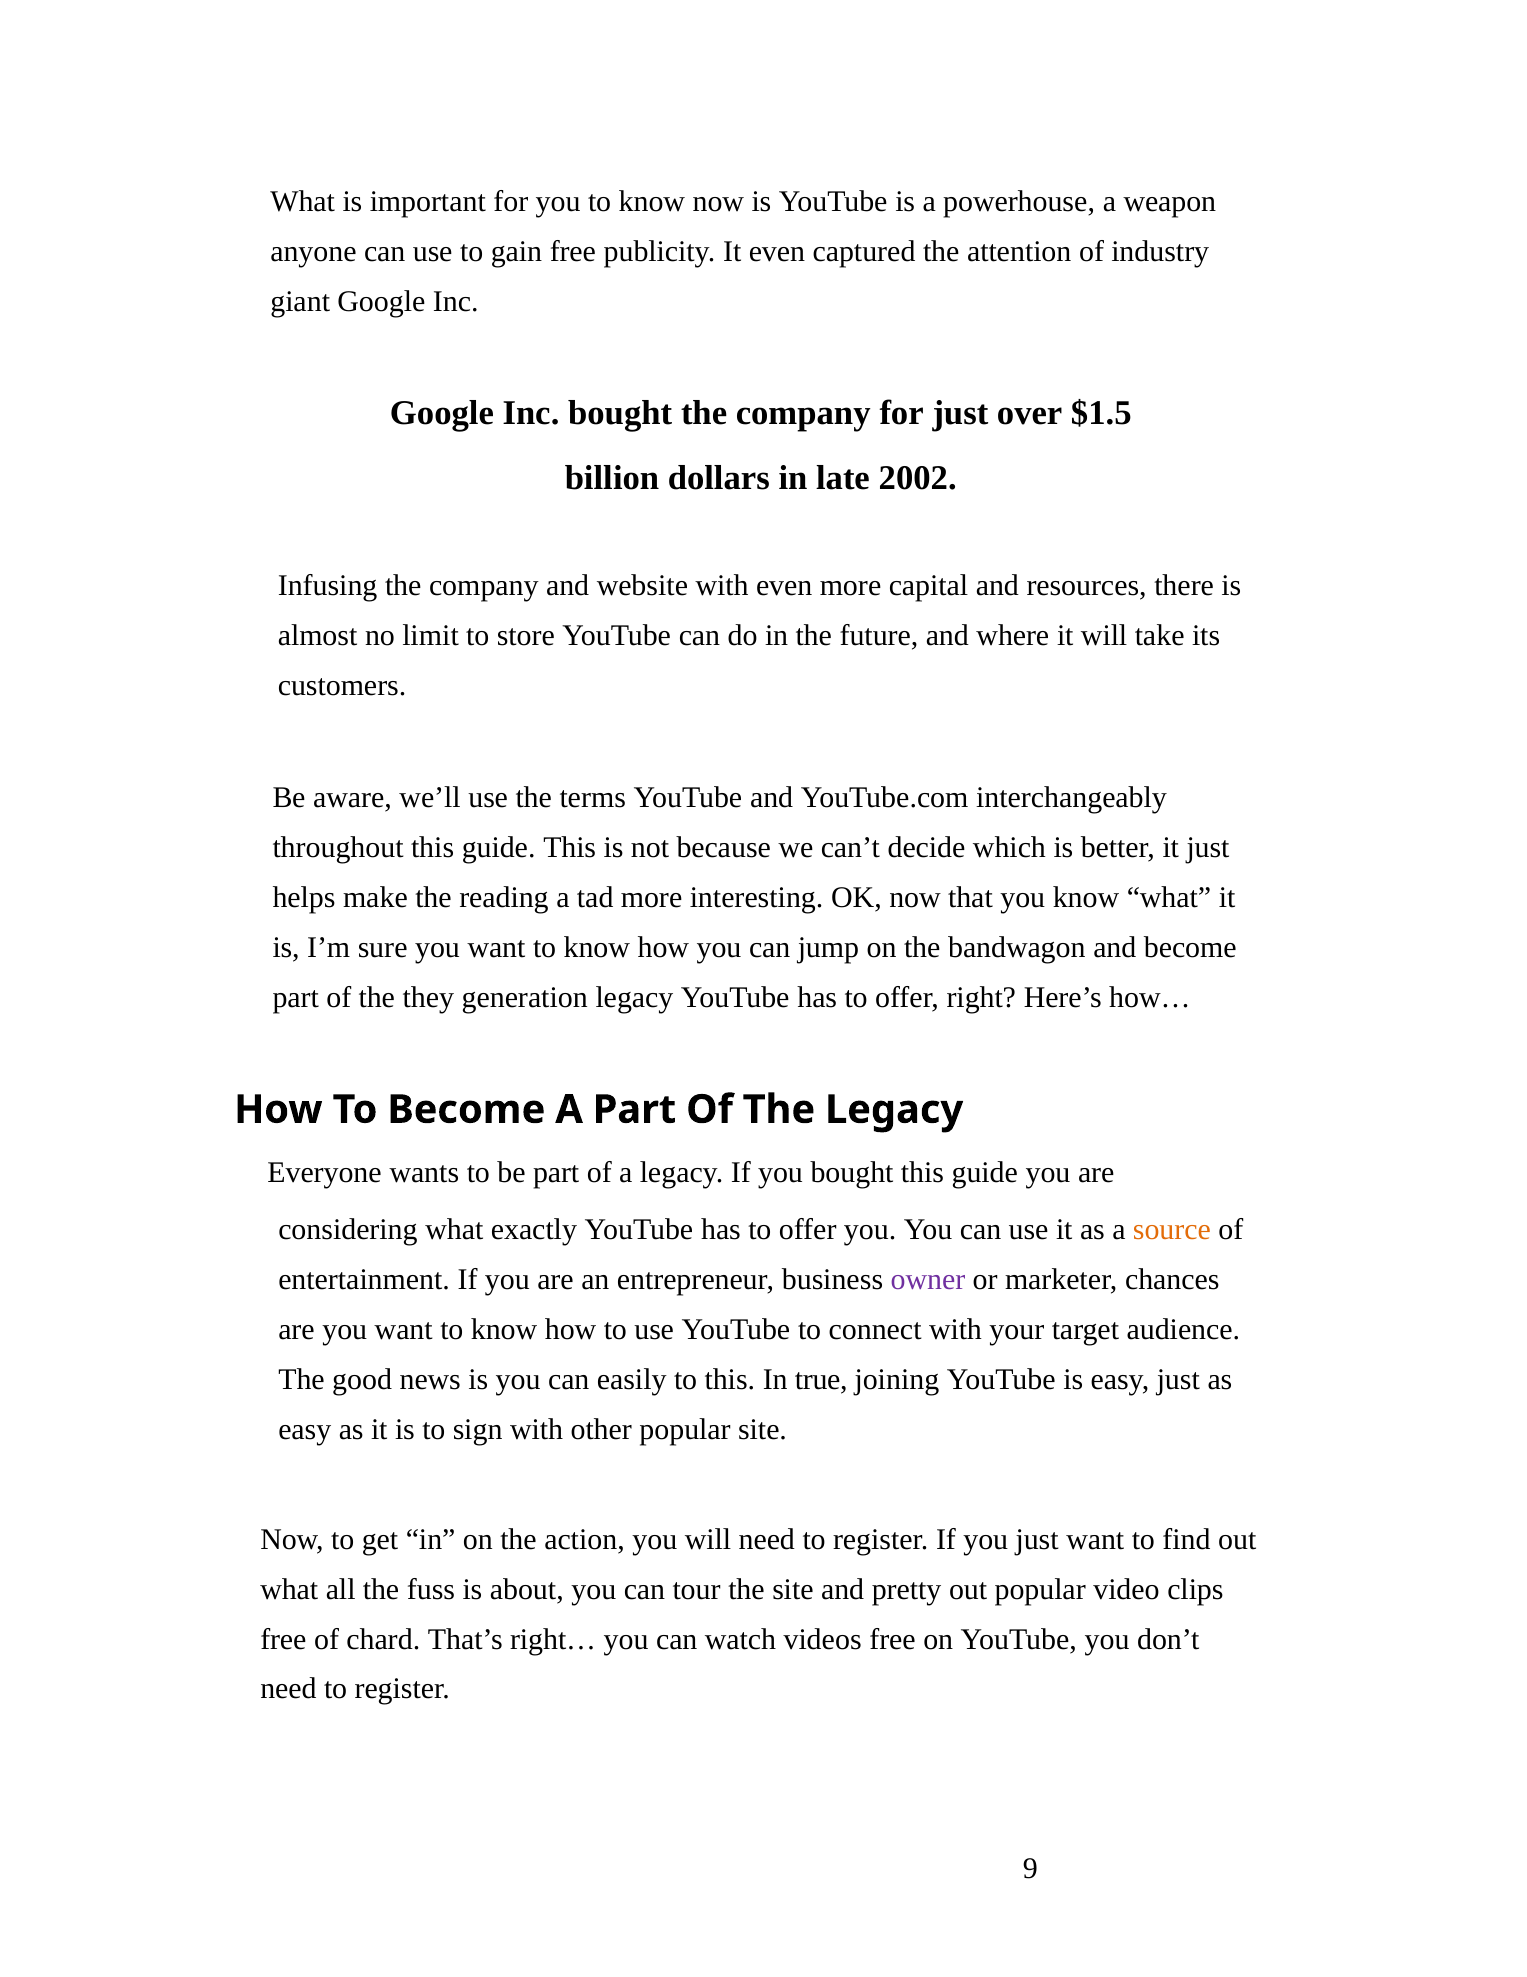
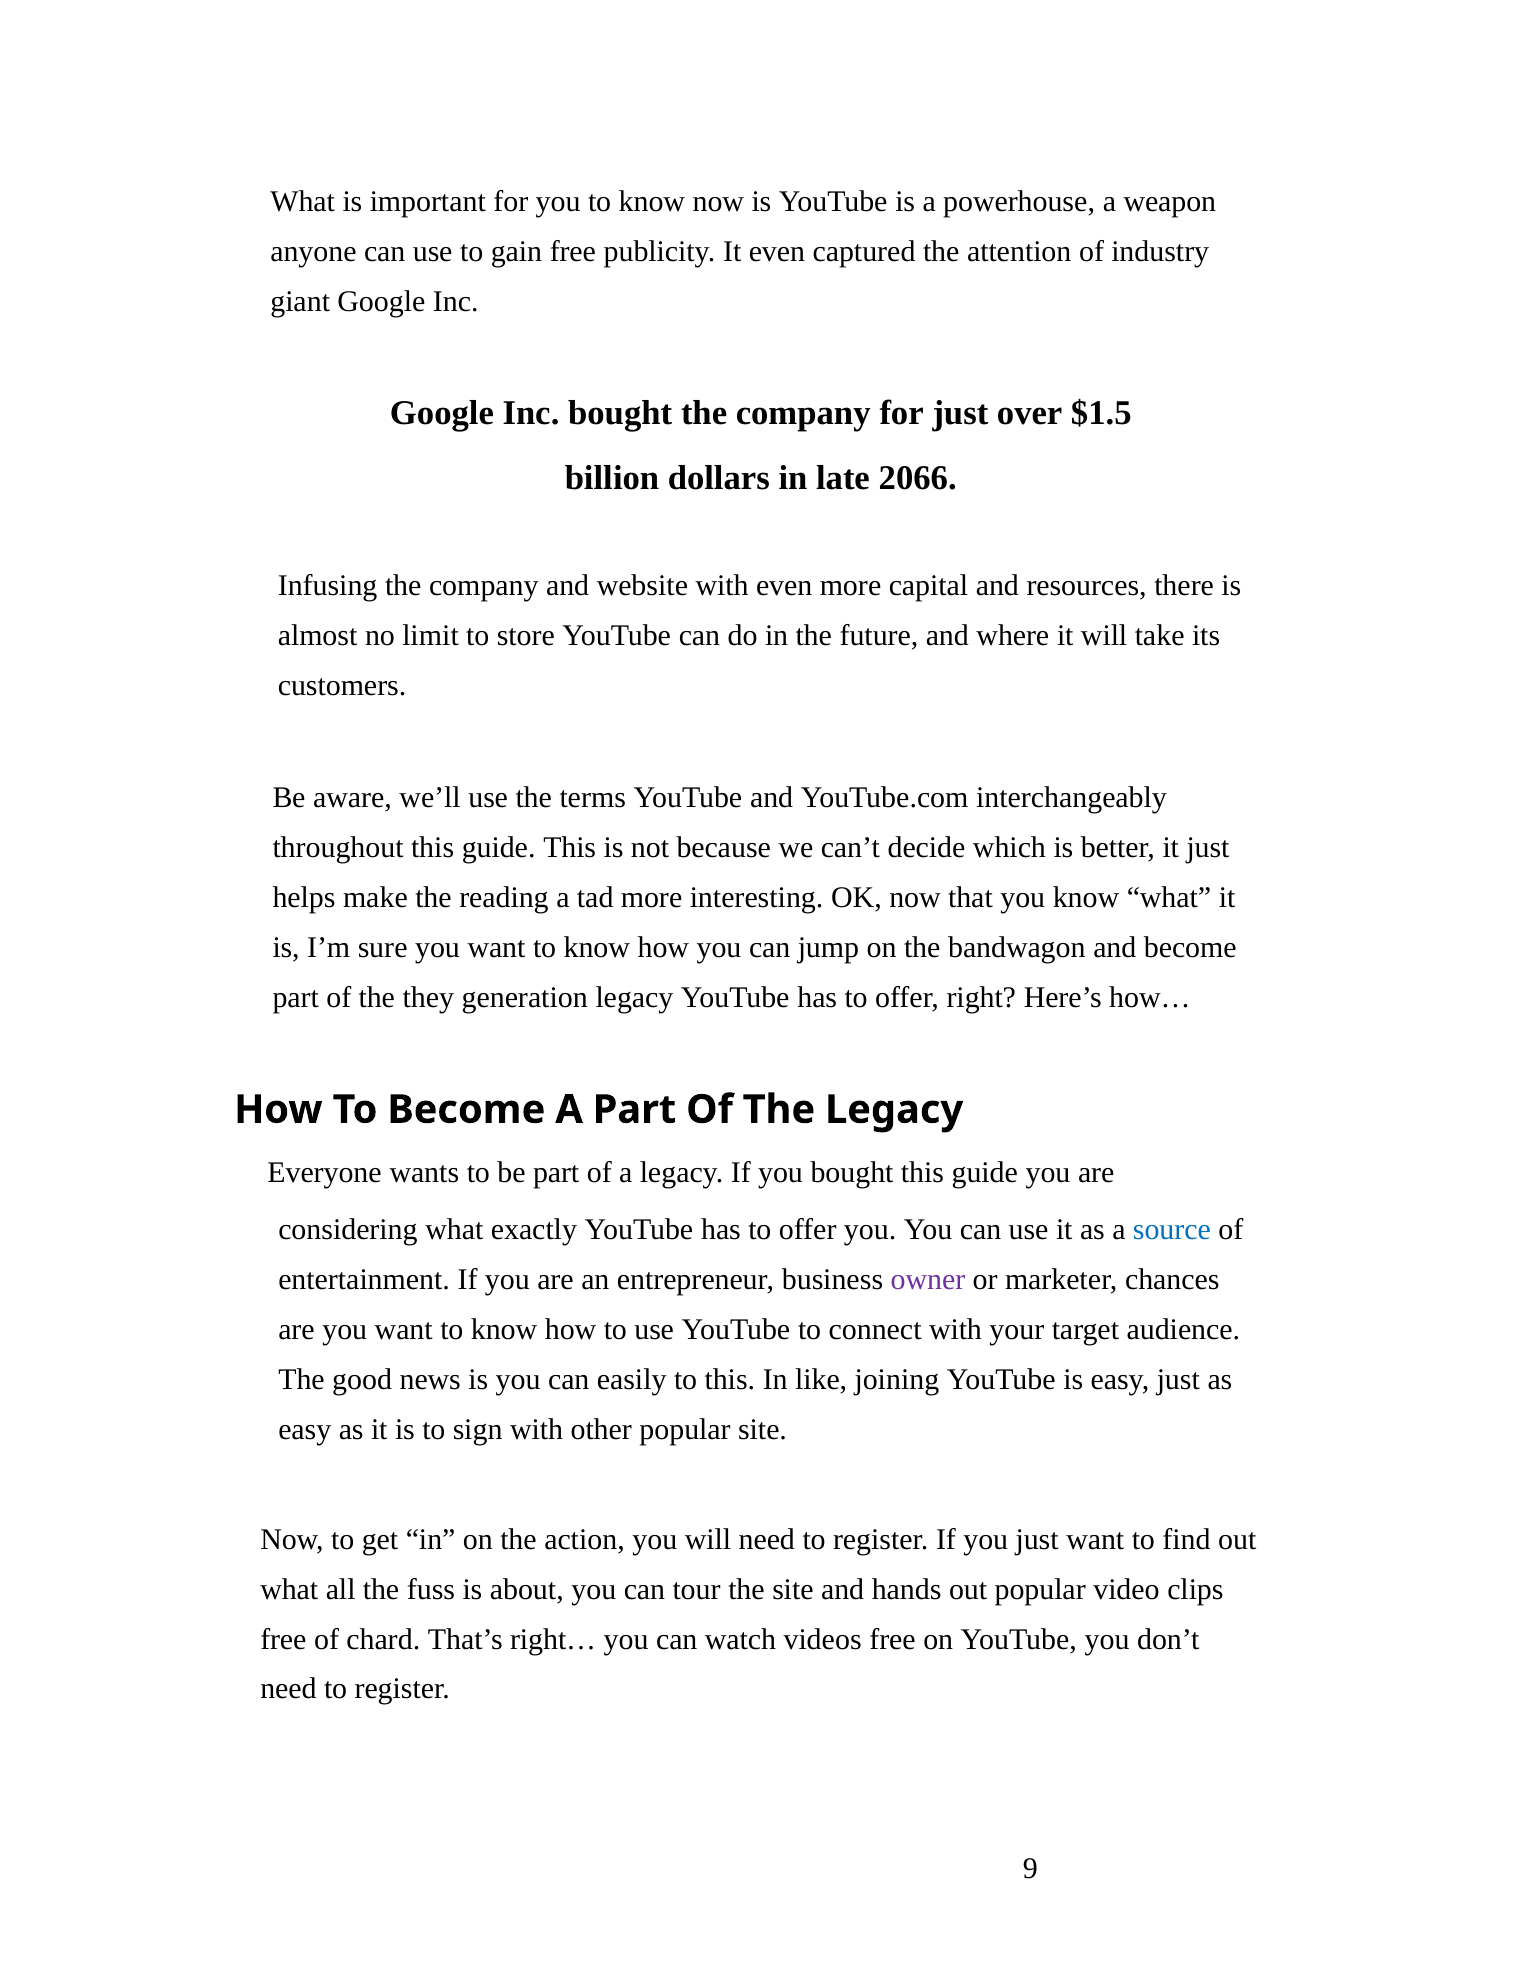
2002: 2002 -> 2066
source colour: orange -> blue
true: true -> like
pretty: pretty -> hands
